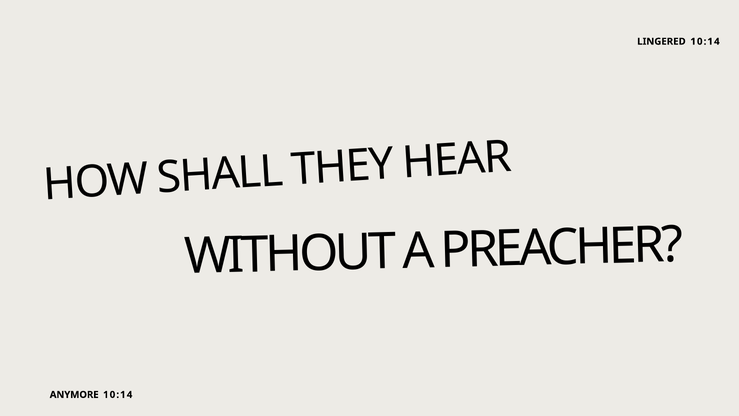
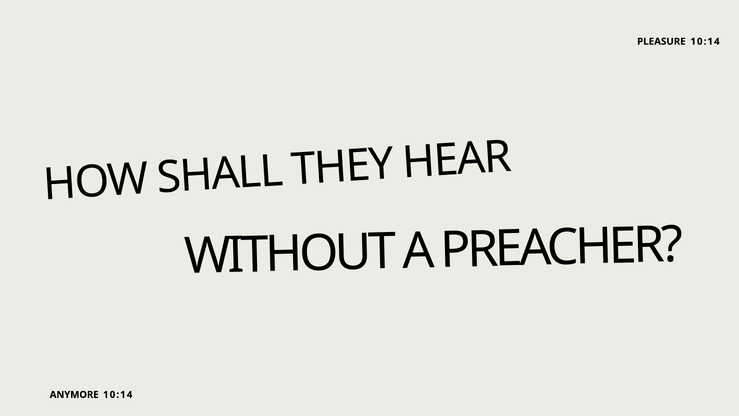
LINGERED: LINGERED -> PLEASURE
